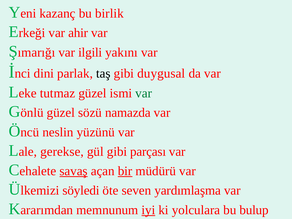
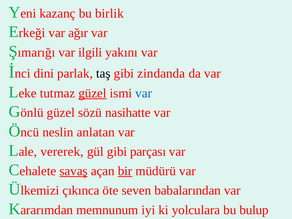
ahir: ahir -> ağır
duygusal: duygusal -> zindanda
güzel at (92, 93) underline: none -> present
var at (144, 93) colour: green -> blue
namazda: namazda -> nasihatte
yüzünü: yüzünü -> anlatan
gerekse: gerekse -> vererek
söyledi: söyledi -> çıkınca
yardımlaşma: yardımlaşma -> babalarından
iyi underline: present -> none
